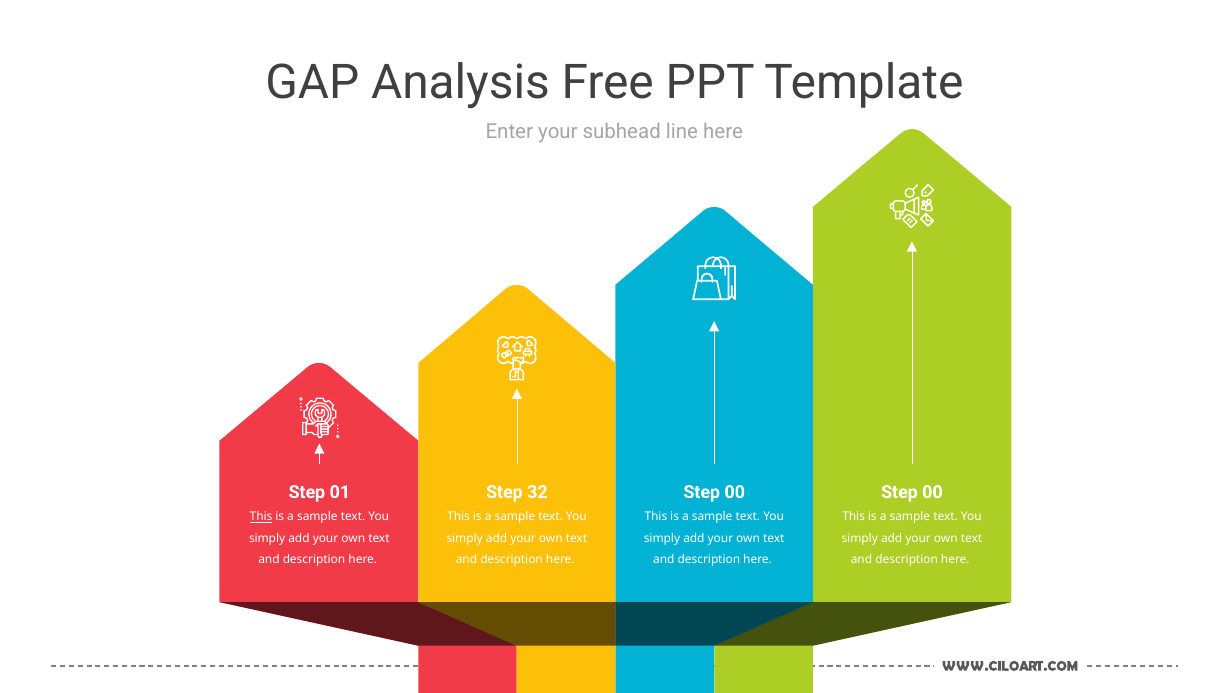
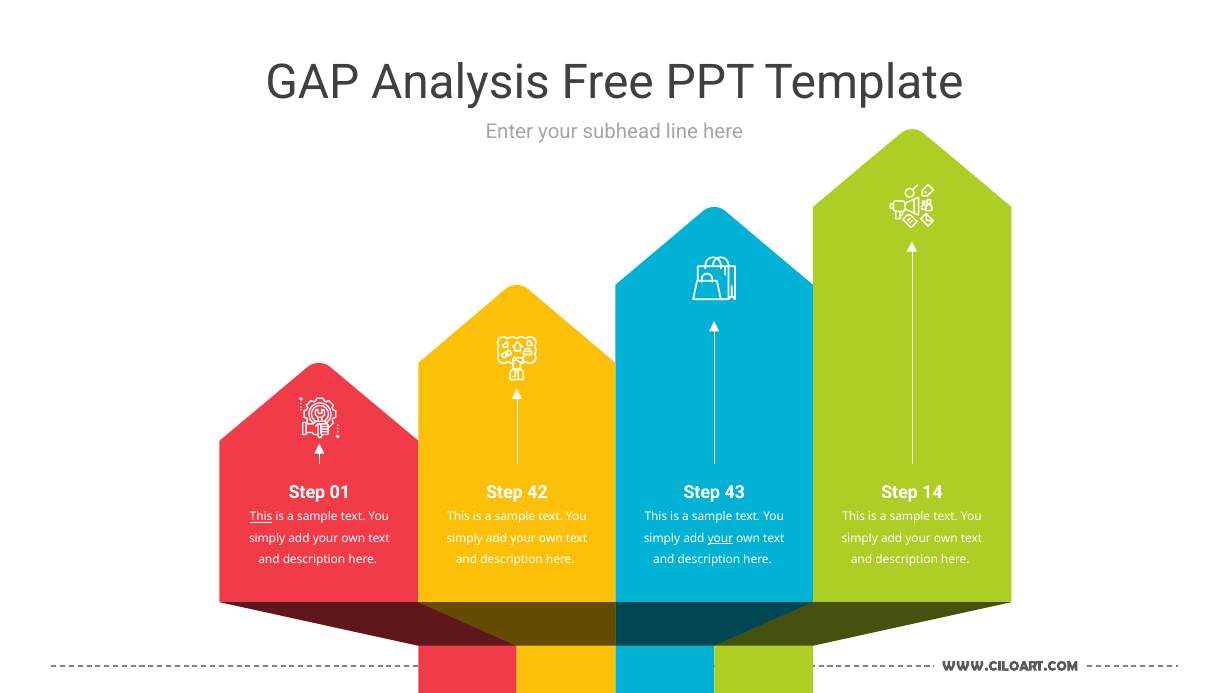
32: 32 -> 42
00 at (735, 492): 00 -> 43
00 at (932, 492): 00 -> 14
your at (720, 538) underline: none -> present
